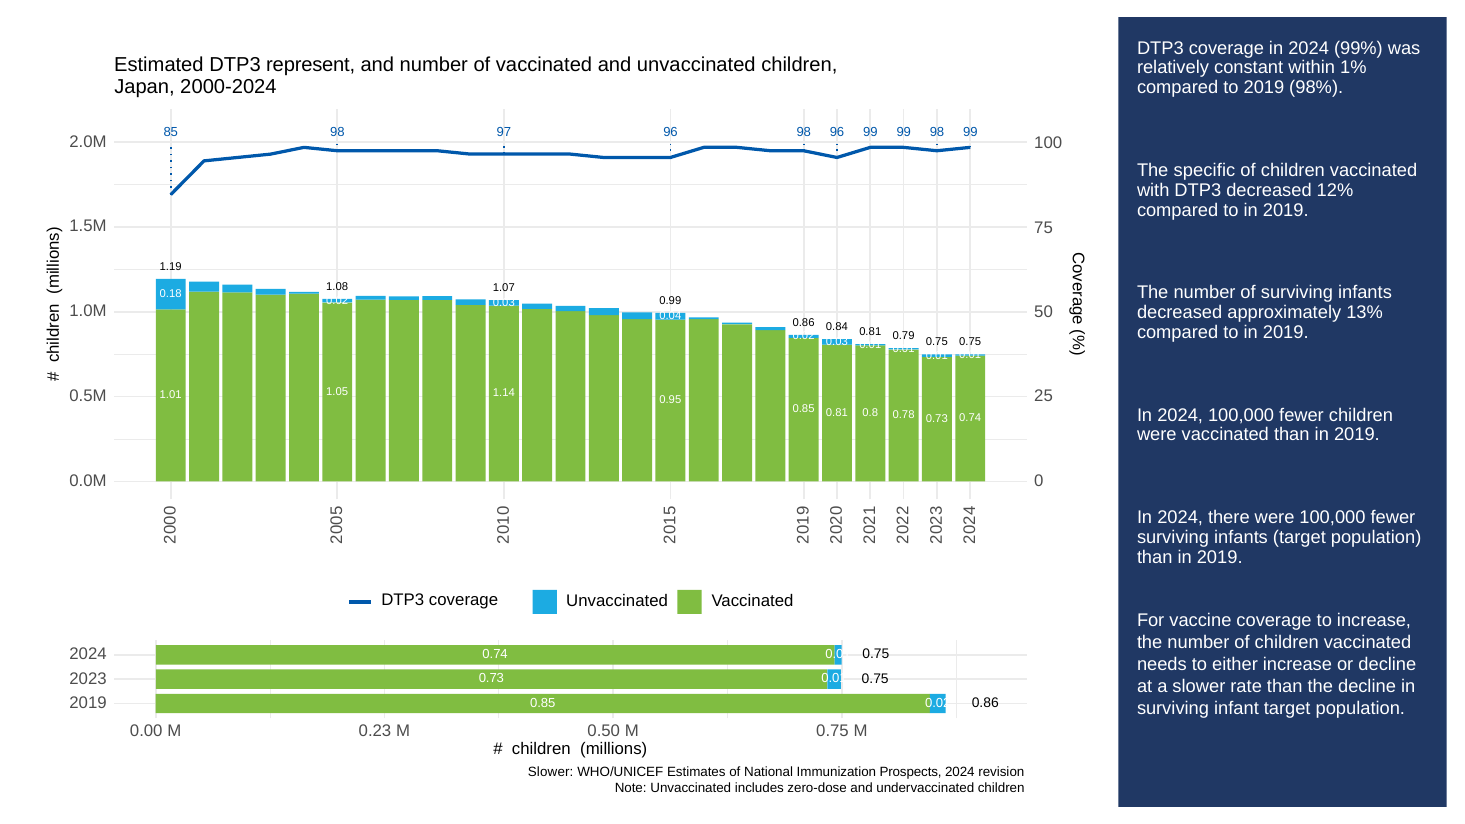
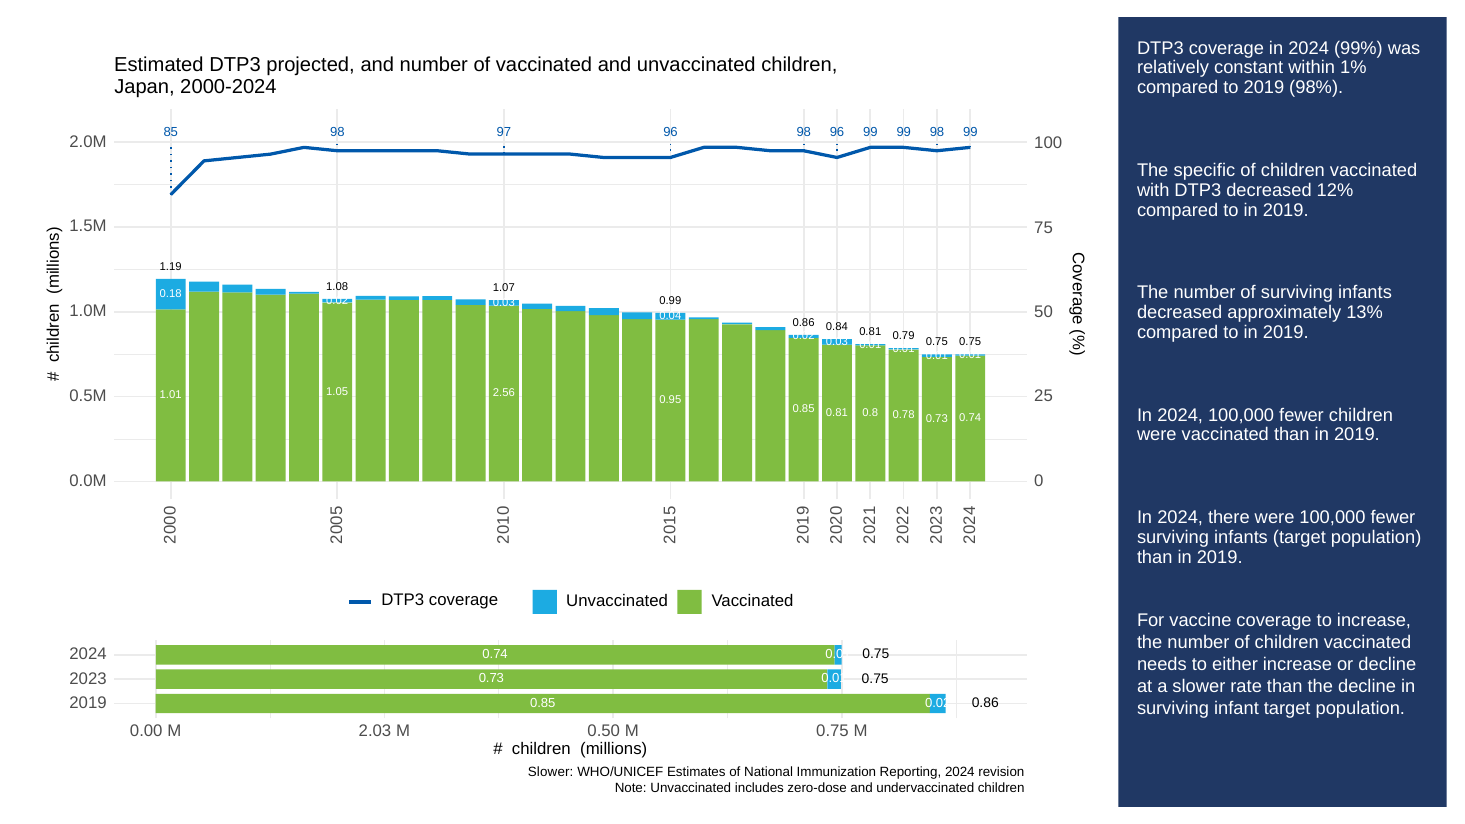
represent: represent -> projected
1.14: 1.14 -> 2.56
0.23: 0.23 -> 2.03
Prospects: Prospects -> Reporting
